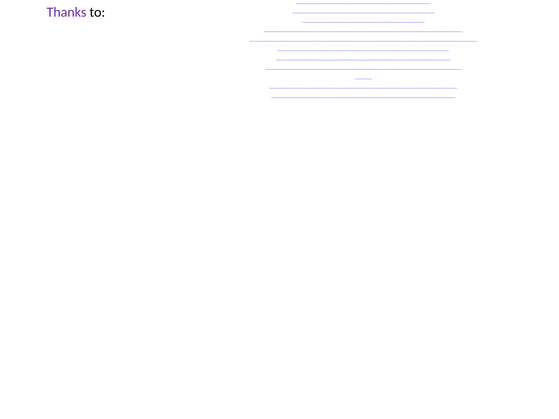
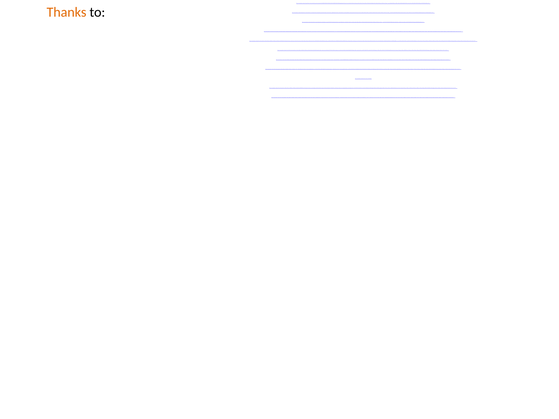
Thanks colour: purple -> orange
